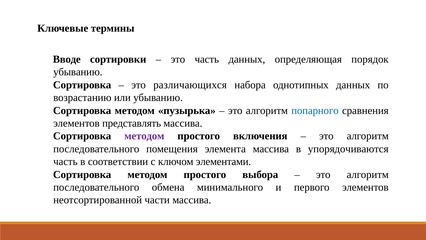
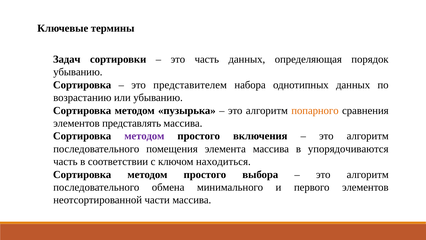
Вводе: Вводе -> Задач
различающихся: различающихся -> представителем
попарного colour: blue -> orange
элементами: элементами -> находиться
